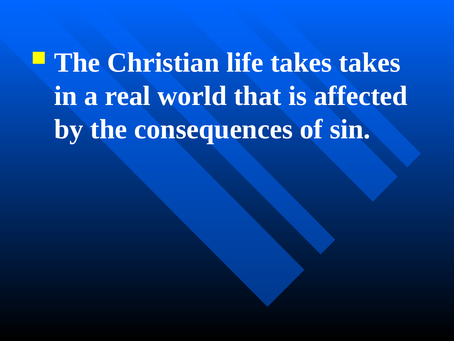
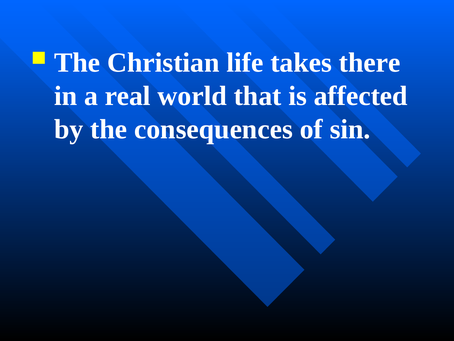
takes takes: takes -> there
